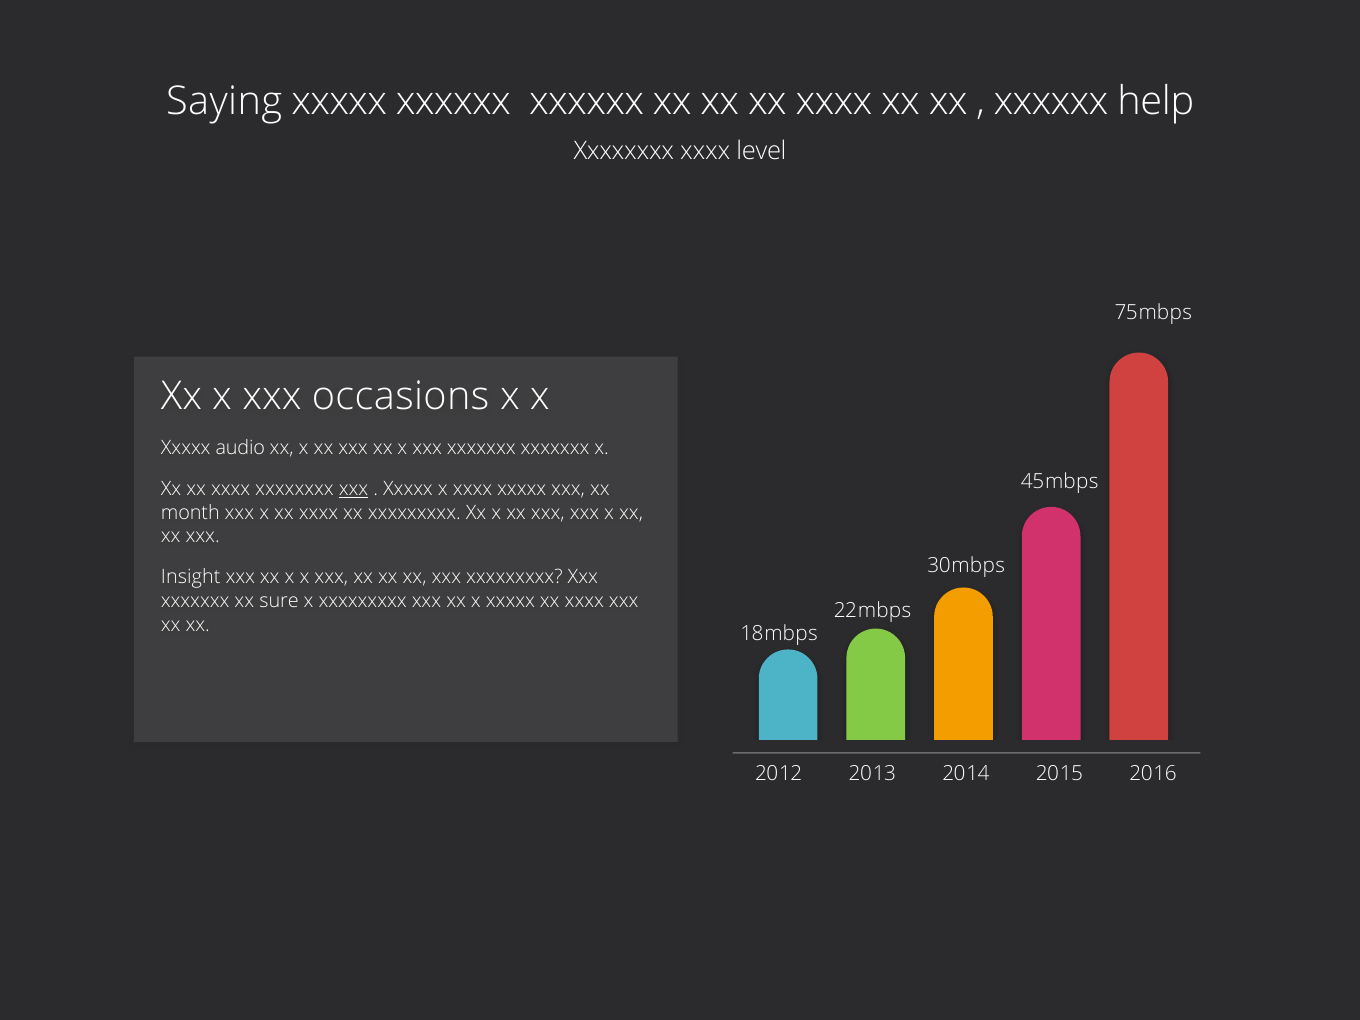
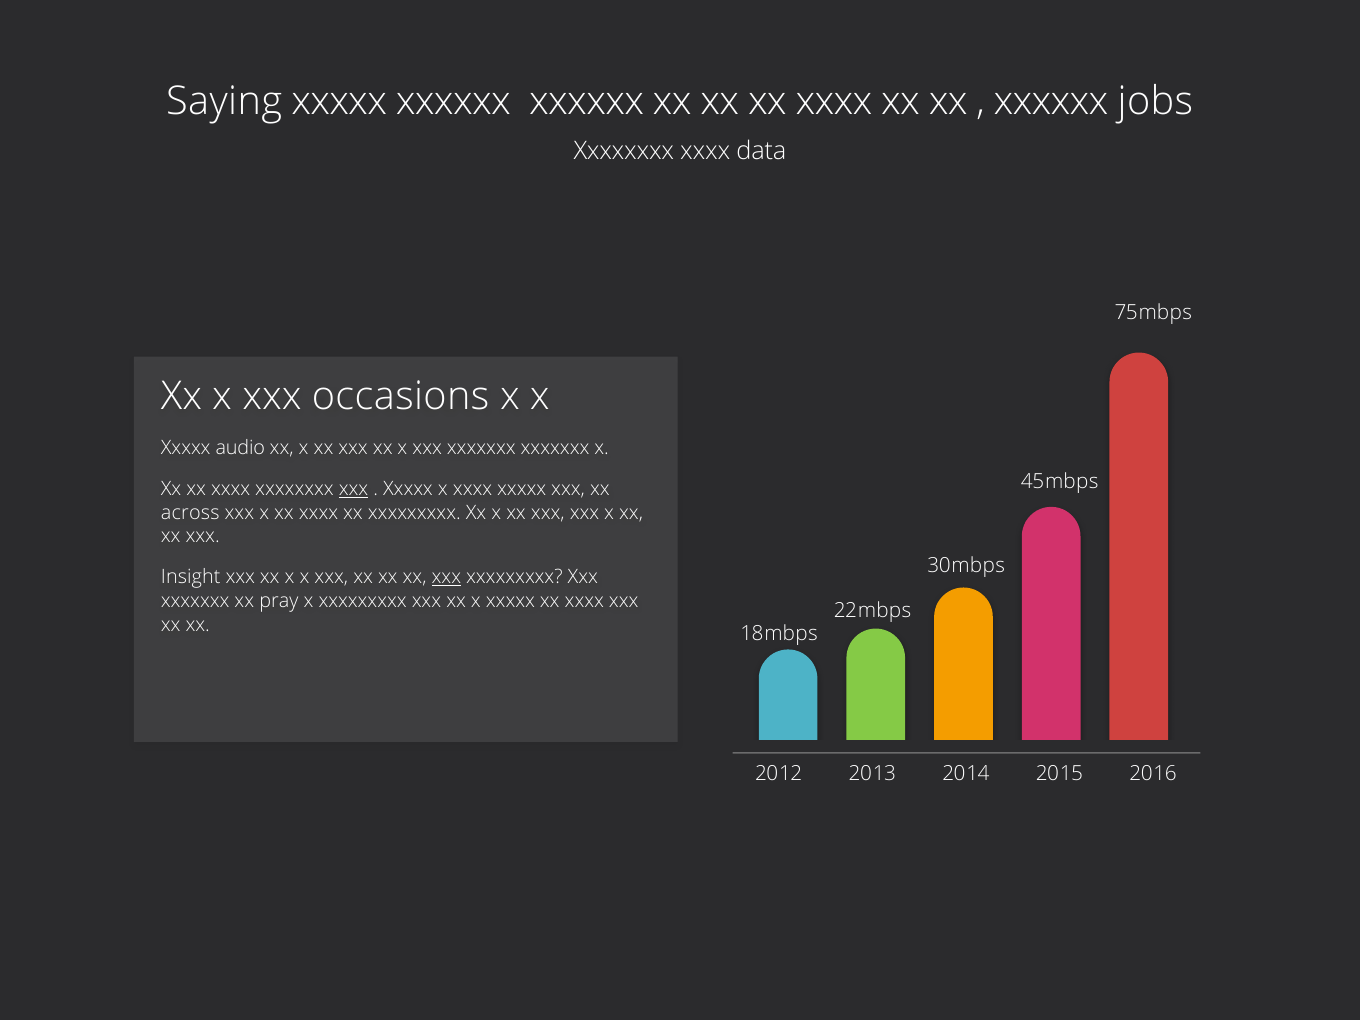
help: help -> jobs
level: level -> data
month: month -> across
xxx at (446, 577) underline: none -> present
sure: sure -> pray
